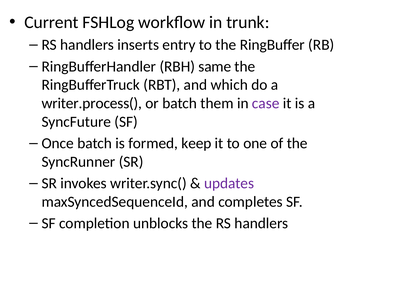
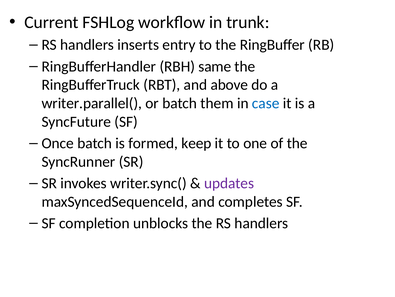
which: which -> above
writer.process(: writer.process( -> writer.parallel(
case colour: purple -> blue
